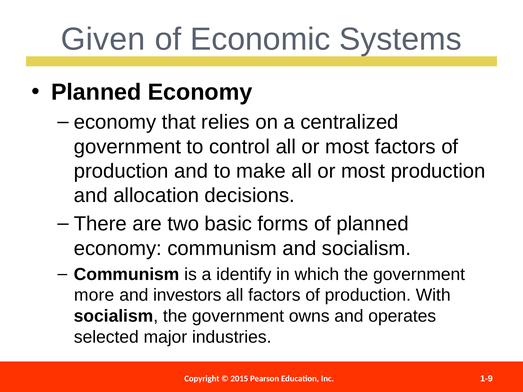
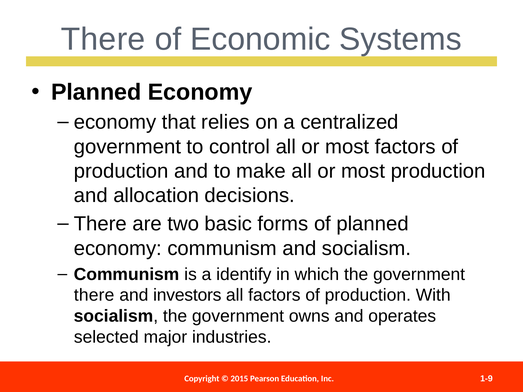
Given at (103, 39): Given -> There
more at (94, 295): more -> there
